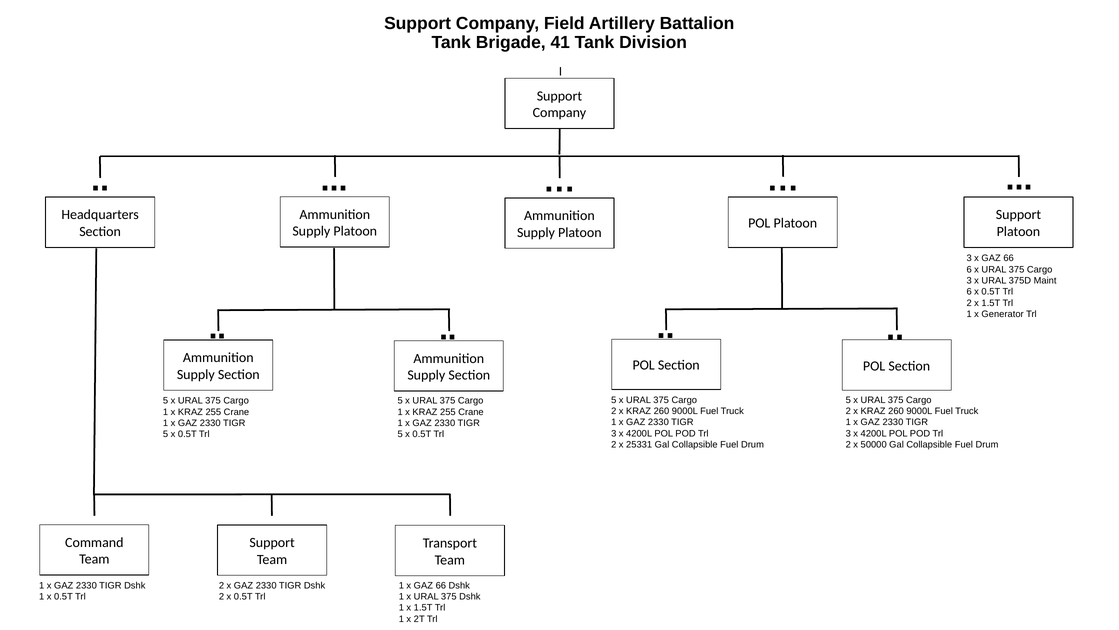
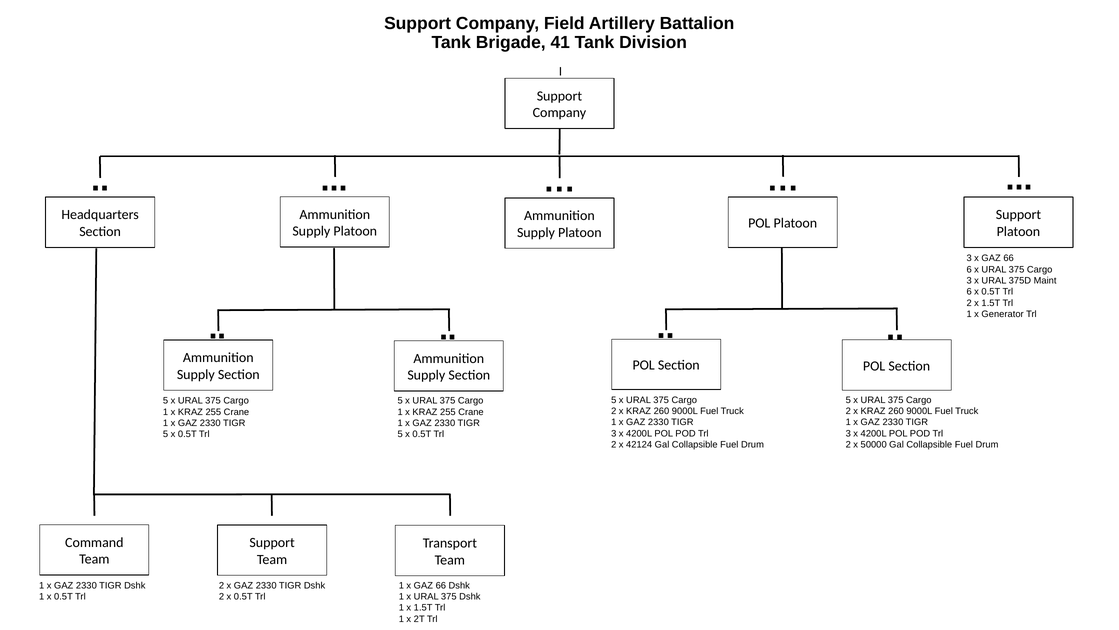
25331: 25331 -> 42124
